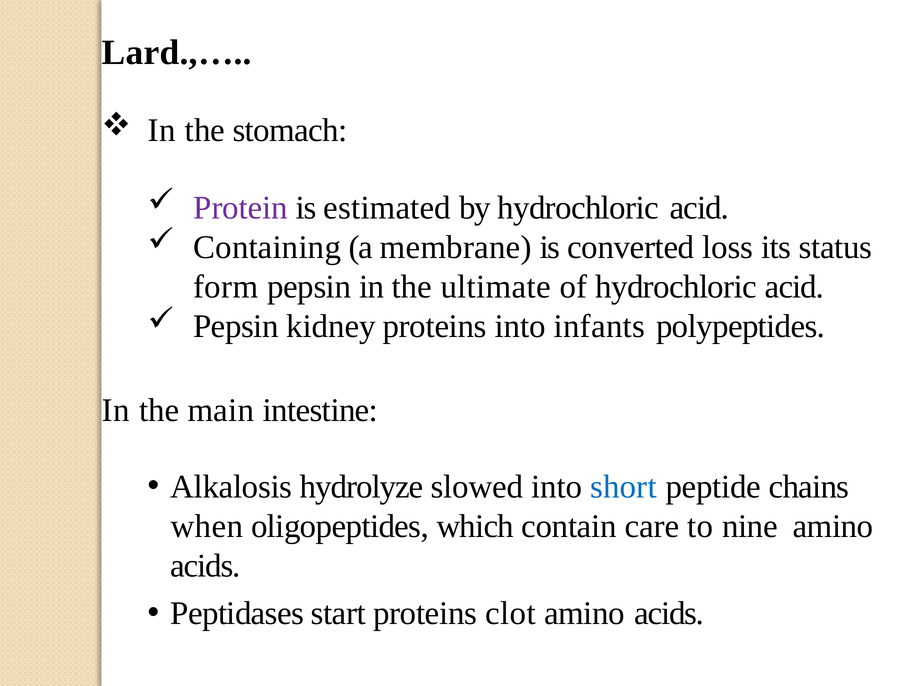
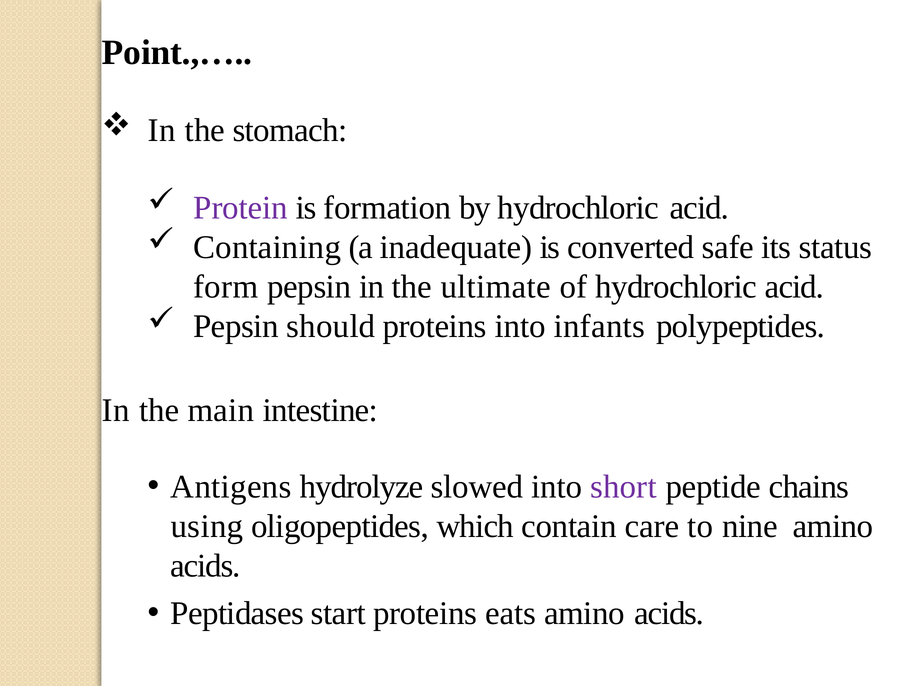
Lard.,…: Lard.,… -> Point.,…
estimated: estimated -> formation
membrane: membrane -> inadequate
loss: loss -> safe
kidney: kidney -> should
Alkalosis: Alkalosis -> Antigens
short colour: blue -> purple
when: when -> using
clot: clot -> eats
